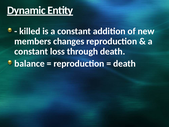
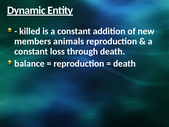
changes: changes -> animals
